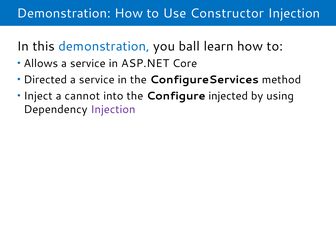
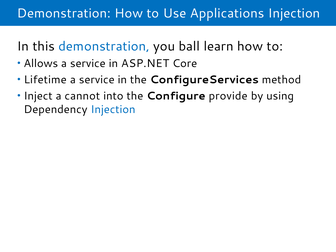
Constructor: Constructor -> Applications
Directed: Directed -> Lifetime
injected: injected -> provide
Injection at (113, 109) colour: purple -> blue
